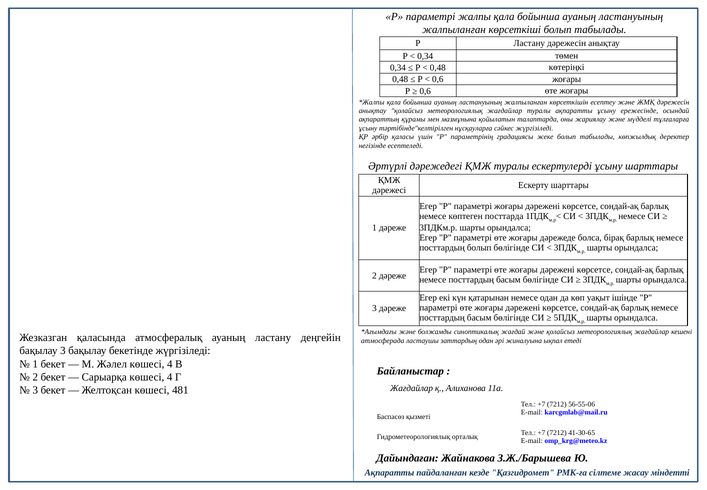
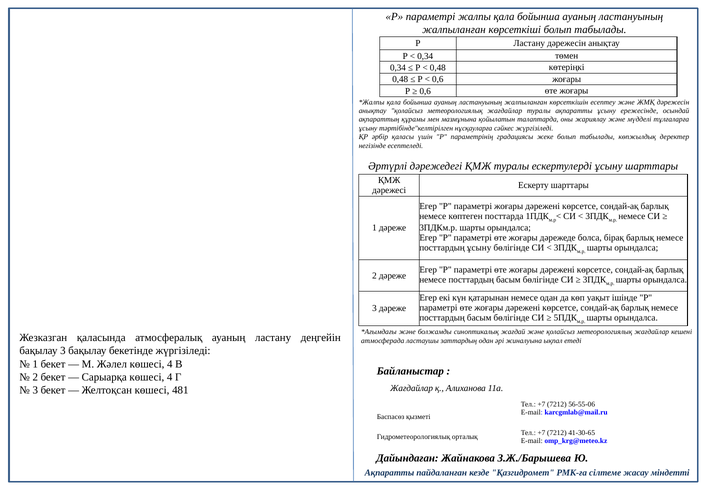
посттардың болып: болып -> ұсыну
